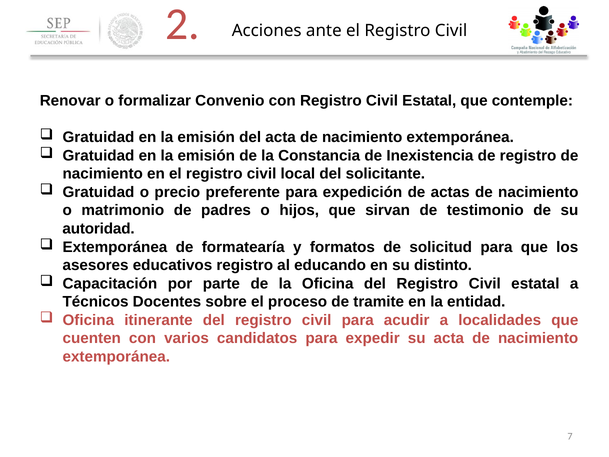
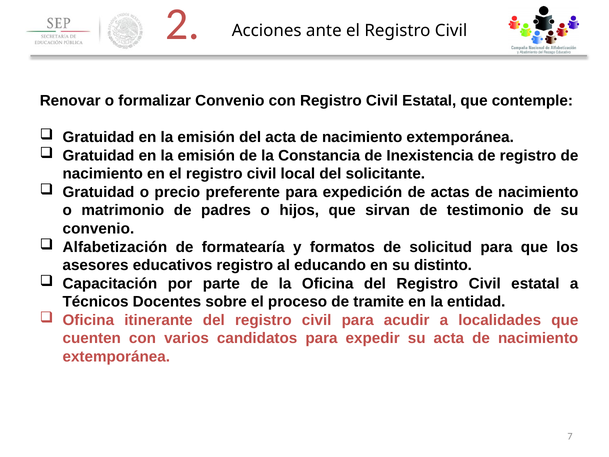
autoridad at (99, 229): autoridad -> convenio
Extemporánea at (115, 247): Extemporánea -> Alfabetización
